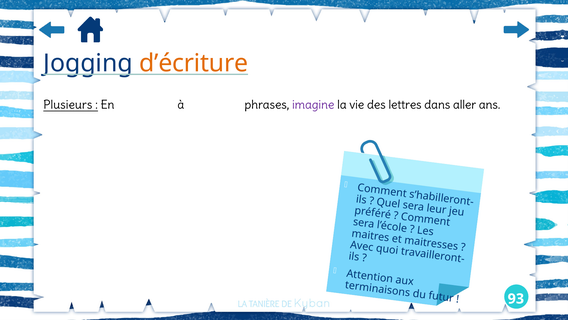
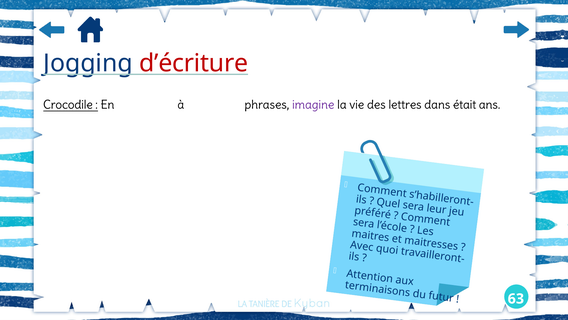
d’écriture colour: orange -> red
Plusieurs: Plusieurs -> Crocodile
aller: aller -> était
93: 93 -> 63
